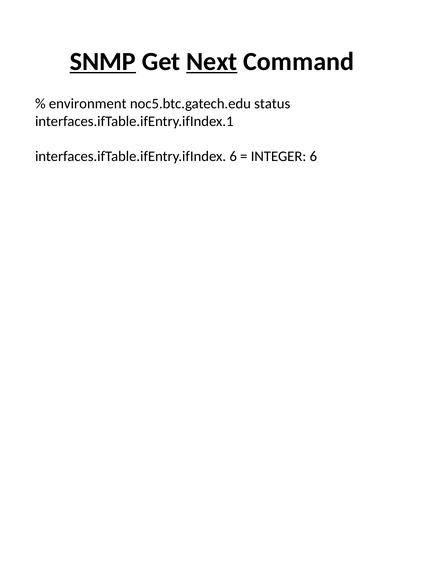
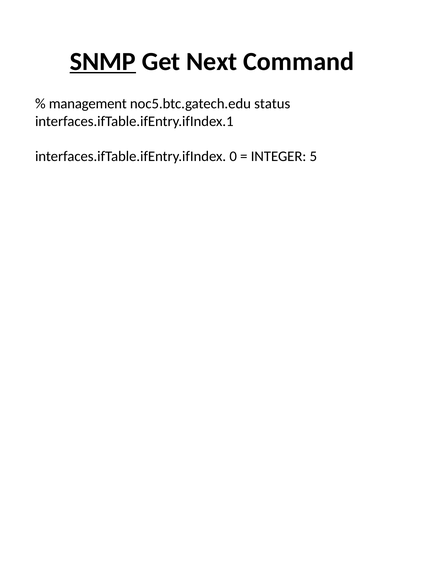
Next underline: present -> none
environment: environment -> management
interfaces.ifTable.ifEntry.ifIndex 6: 6 -> 0
INTEGER 6: 6 -> 5
